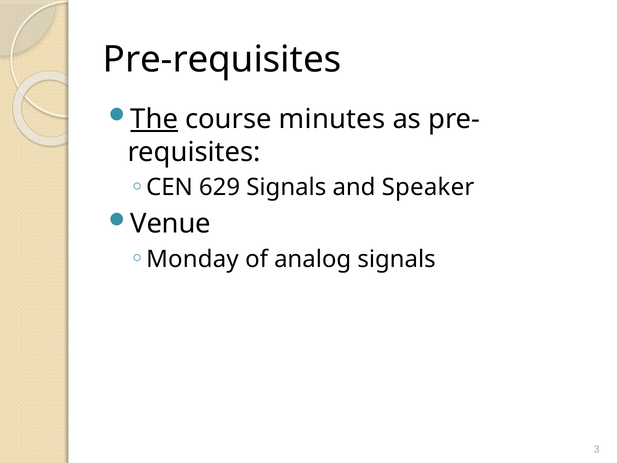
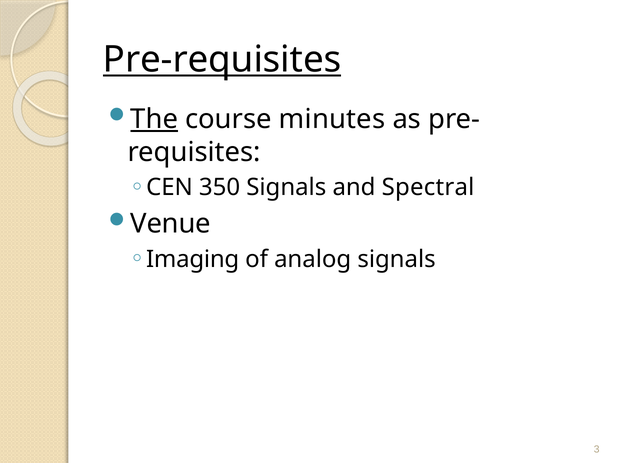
Pre-requisites underline: none -> present
629: 629 -> 350
Speaker: Speaker -> Spectral
Monday: Monday -> Imaging
